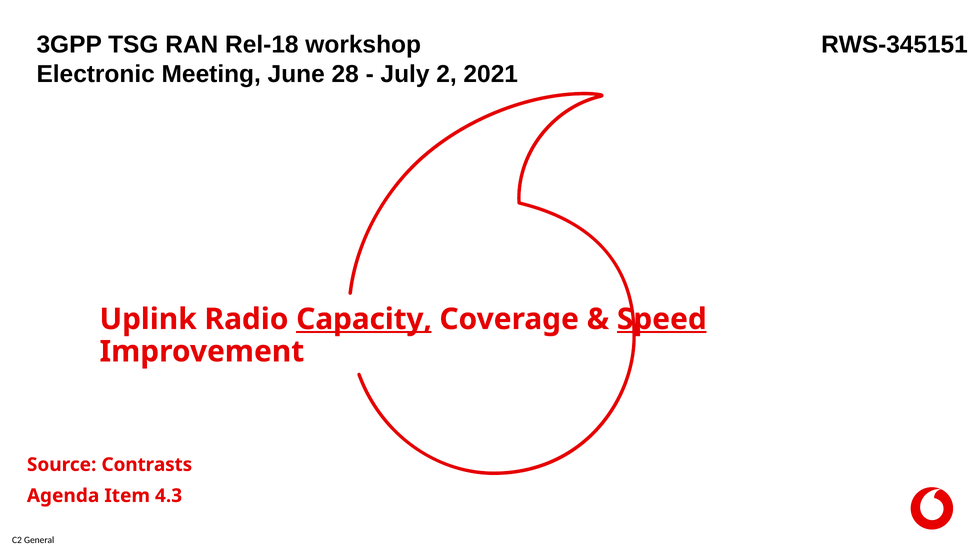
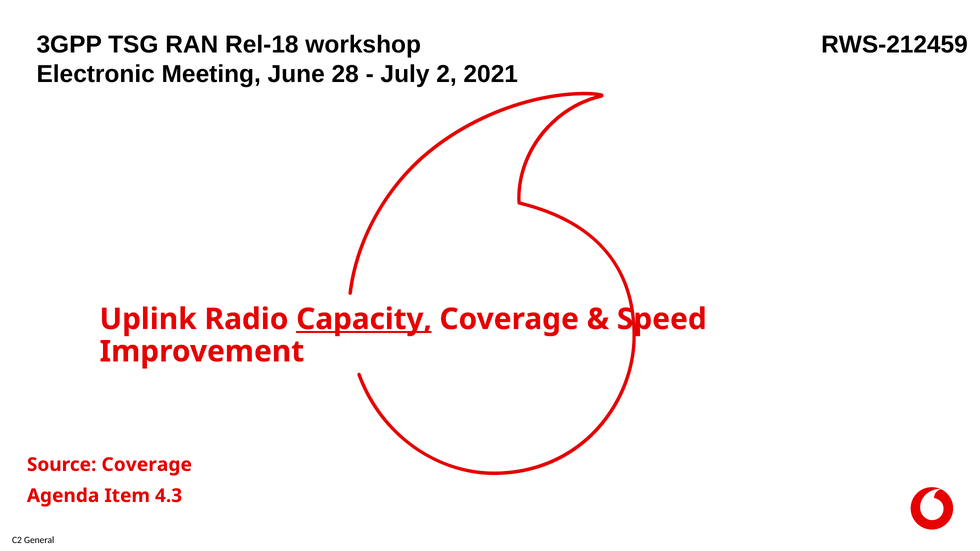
RWS-345151: RWS-345151 -> RWS-212459
Speed underline: present -> none
Source Contrasts: Contrasts -> Coverage
